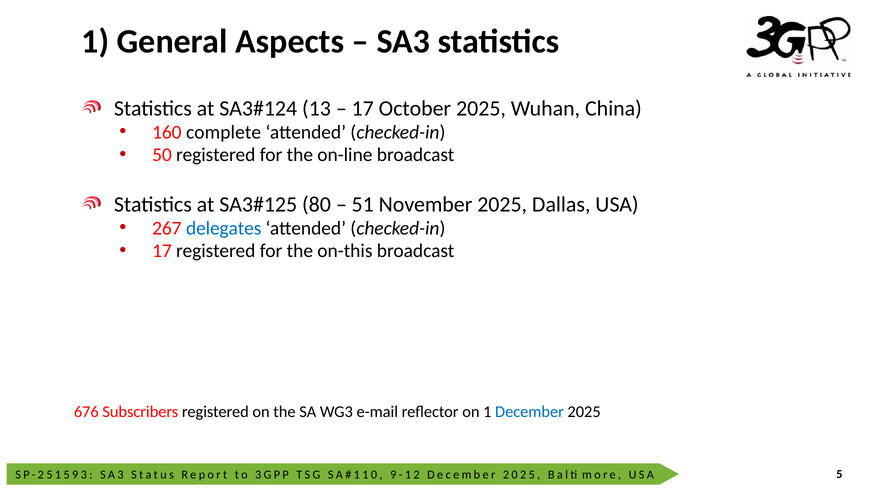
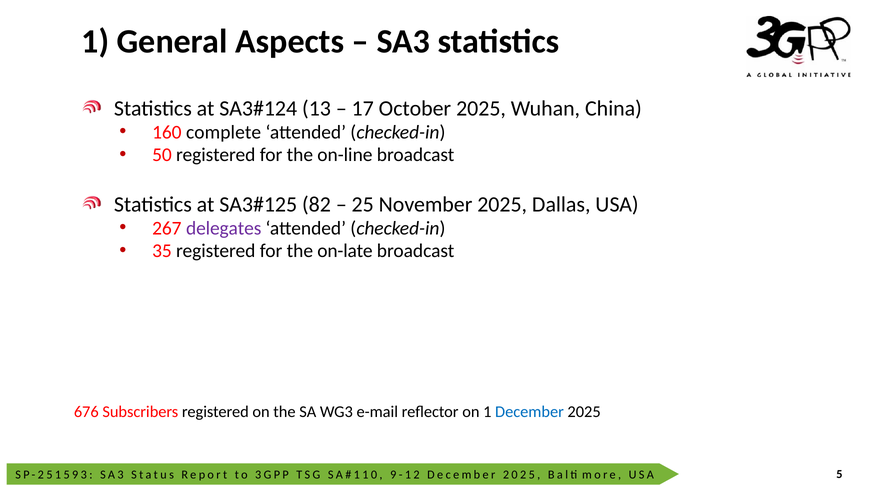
80: 80 -> 82
51: 51 -> 25
delegates colour: blue -> purple
17 at (162, 251): 17 -> 35
on-this: on-this -> on-late
